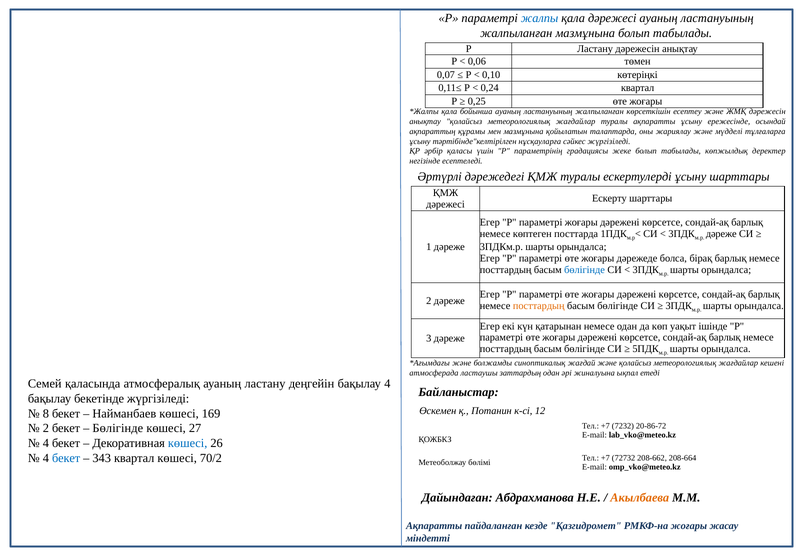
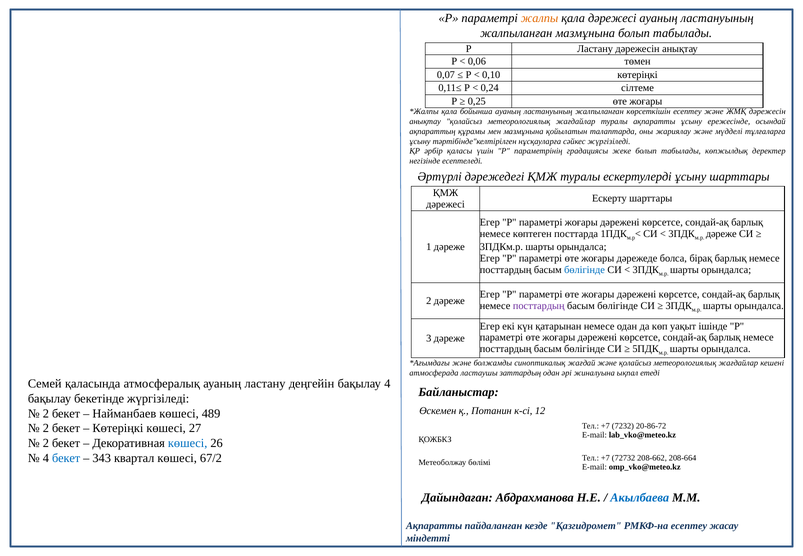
жалпы colour: blue -> orange
0,24 квартал: квартал -> сілтеме
посттардың at (539, 306) colour: orange -> purple
8 at (46, 413): 8 -> 2
169: 169 -> 489
Бөлігінде at (118, 428): Бөлігінде -> Көтеріңкі
4 at (46, 443): 4 -> 2
70/2: 70/2 -> 67/2
Акылбаева colour: orange -> blue
РМКФ-на жоғары: жоғары -> есептеу
